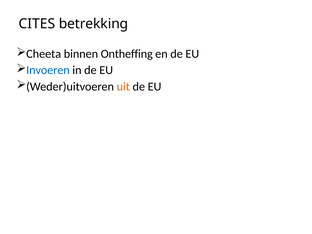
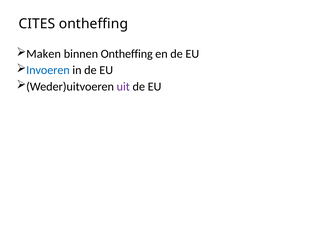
CITES betrekking: betrekking -> ontheffing
Cheeta: Cheeta -> Maken
uit colour: orange -> purple
